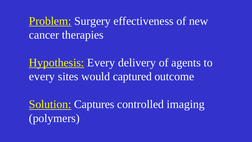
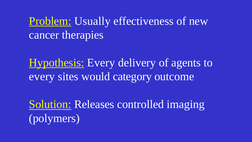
Surgery: Surgery -> Usually
captured: captured -> category
Captures: Captures -> Releases
